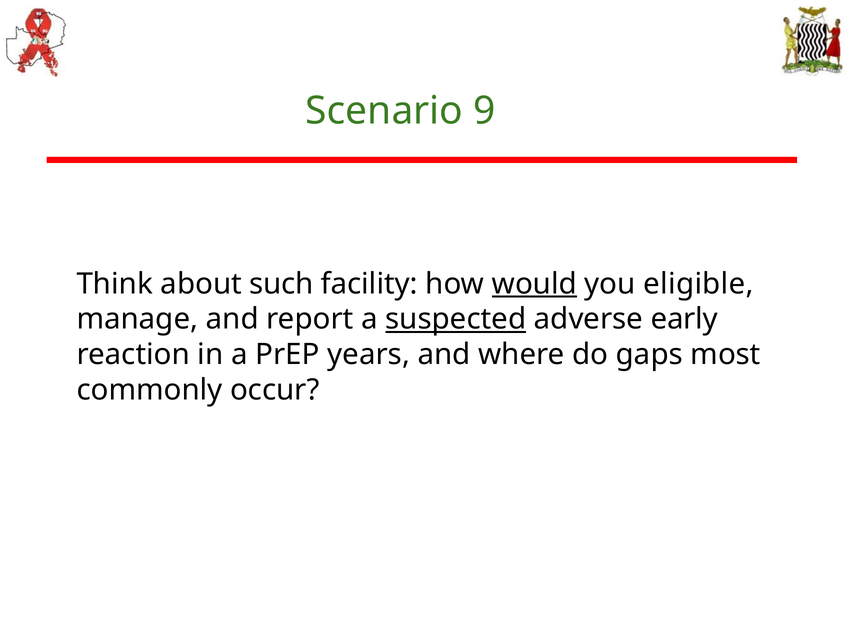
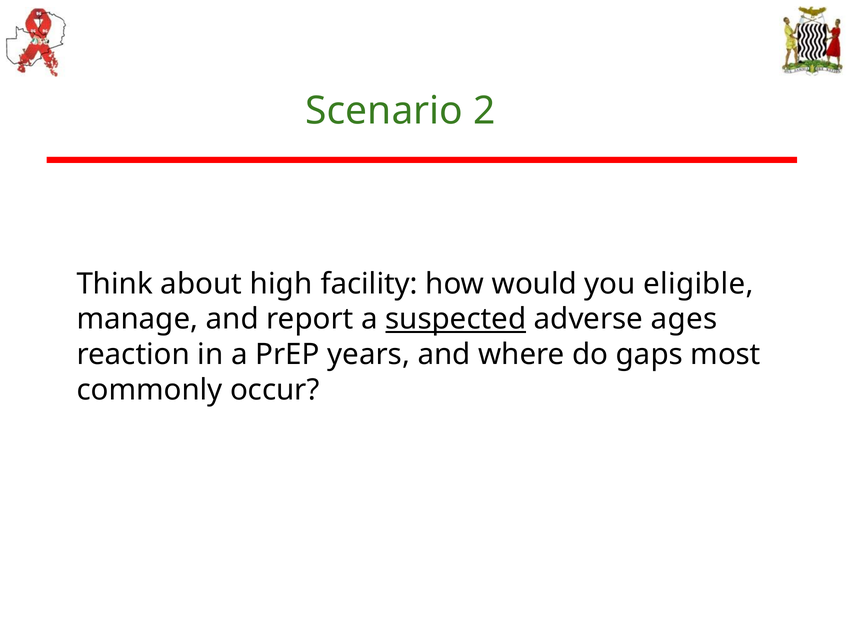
9: 9 -> 2
such: such -> high
would underline: present -> none
early: early -> ages
